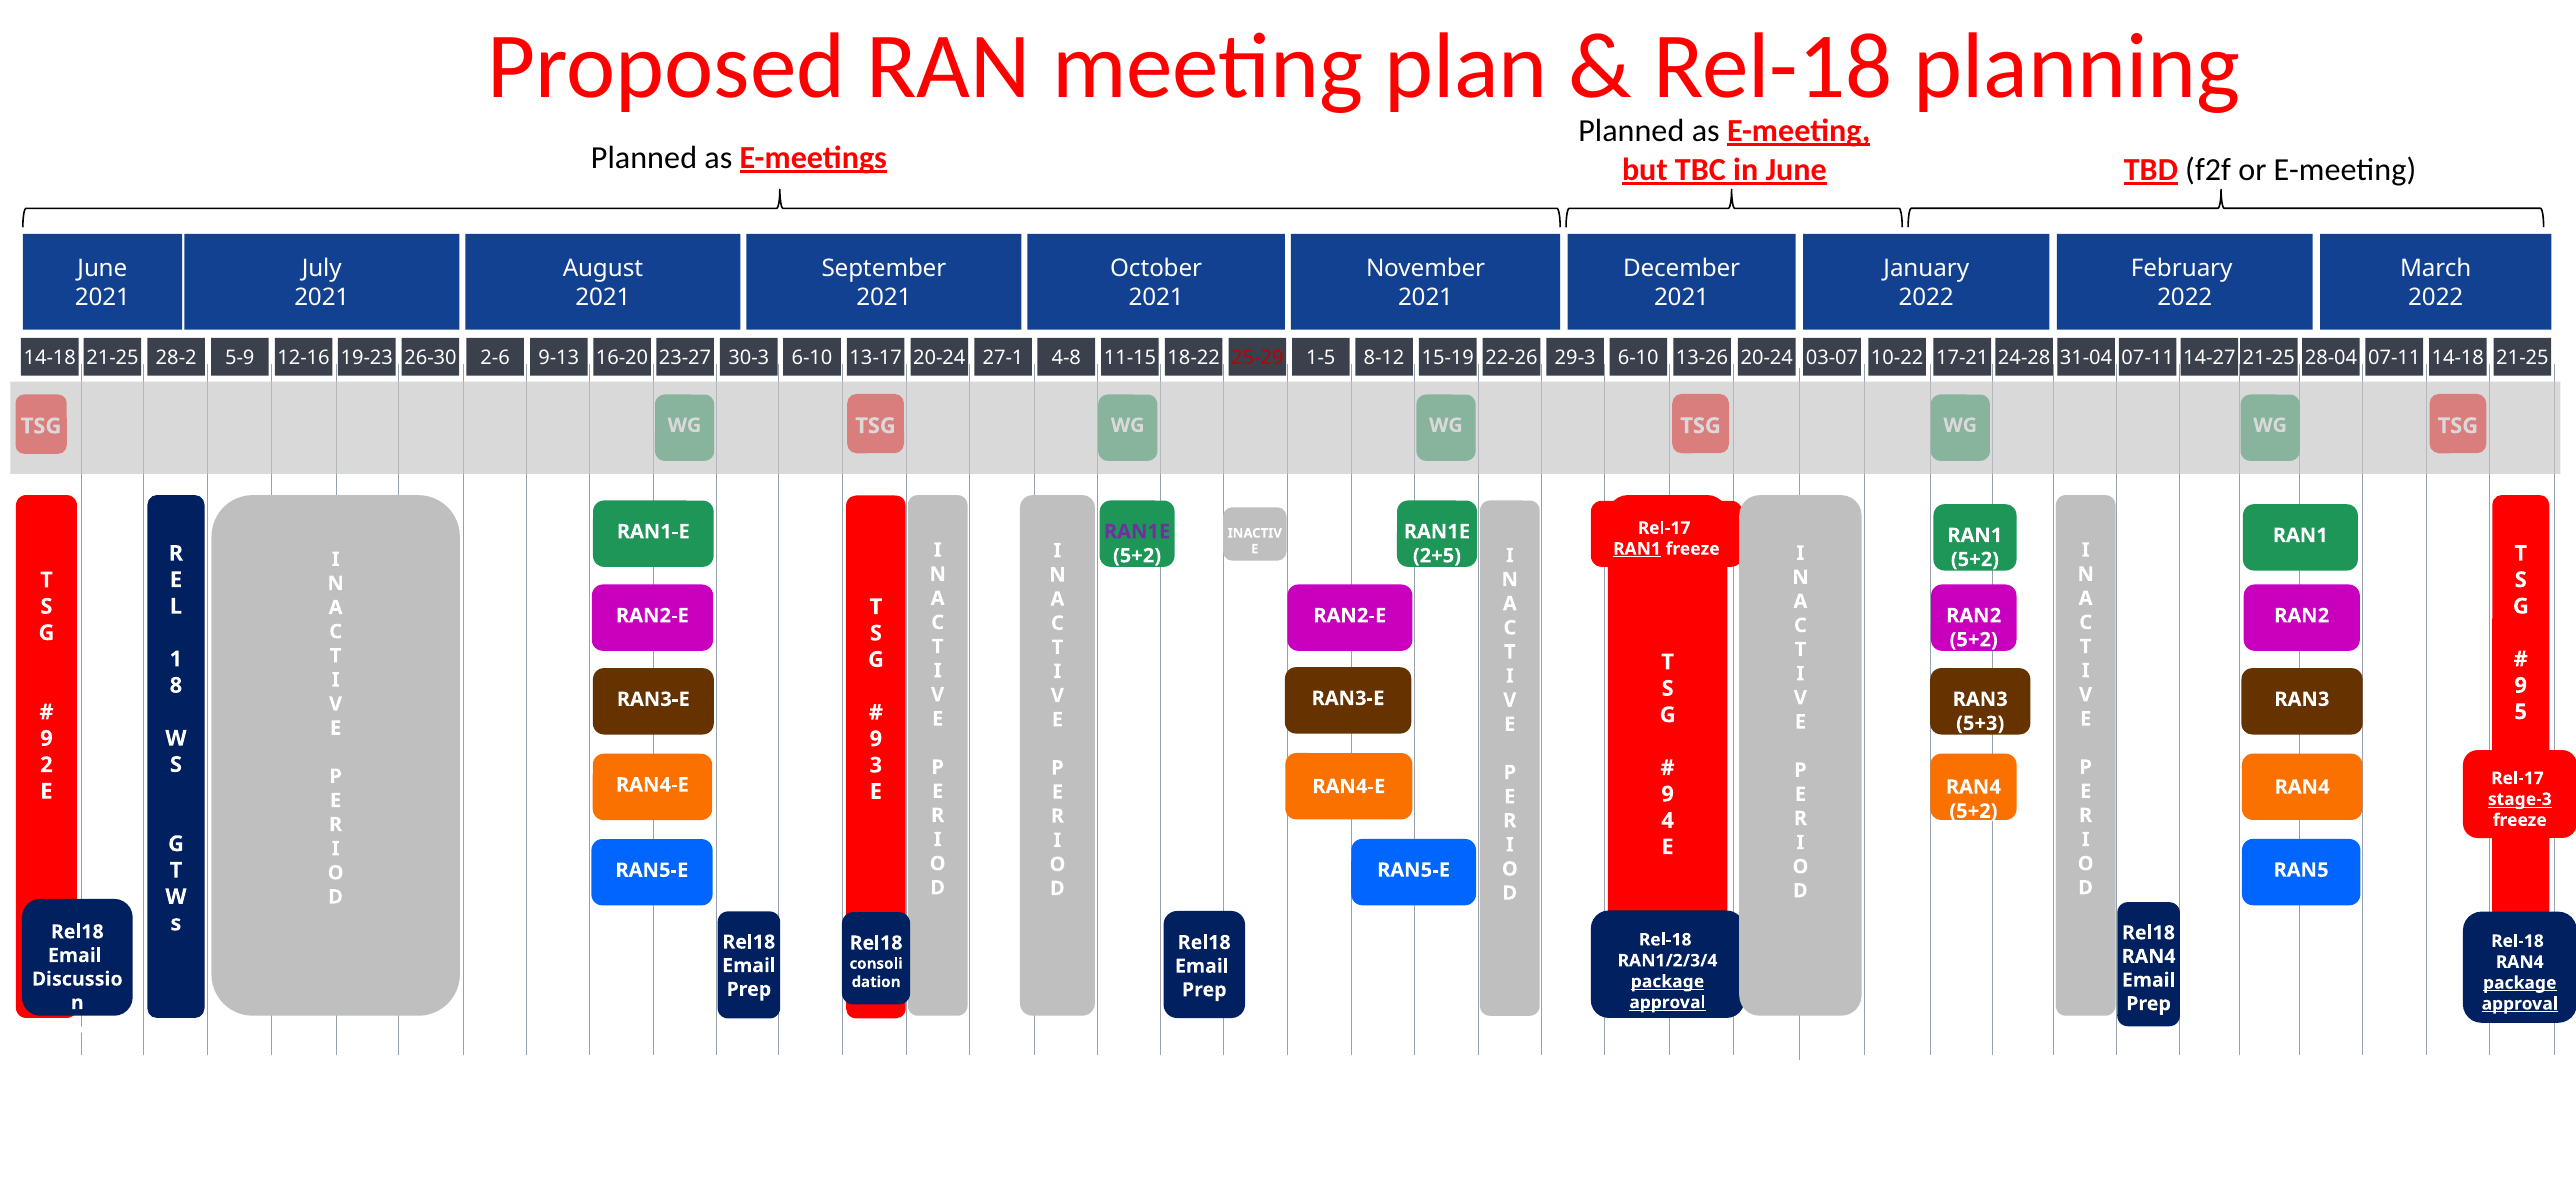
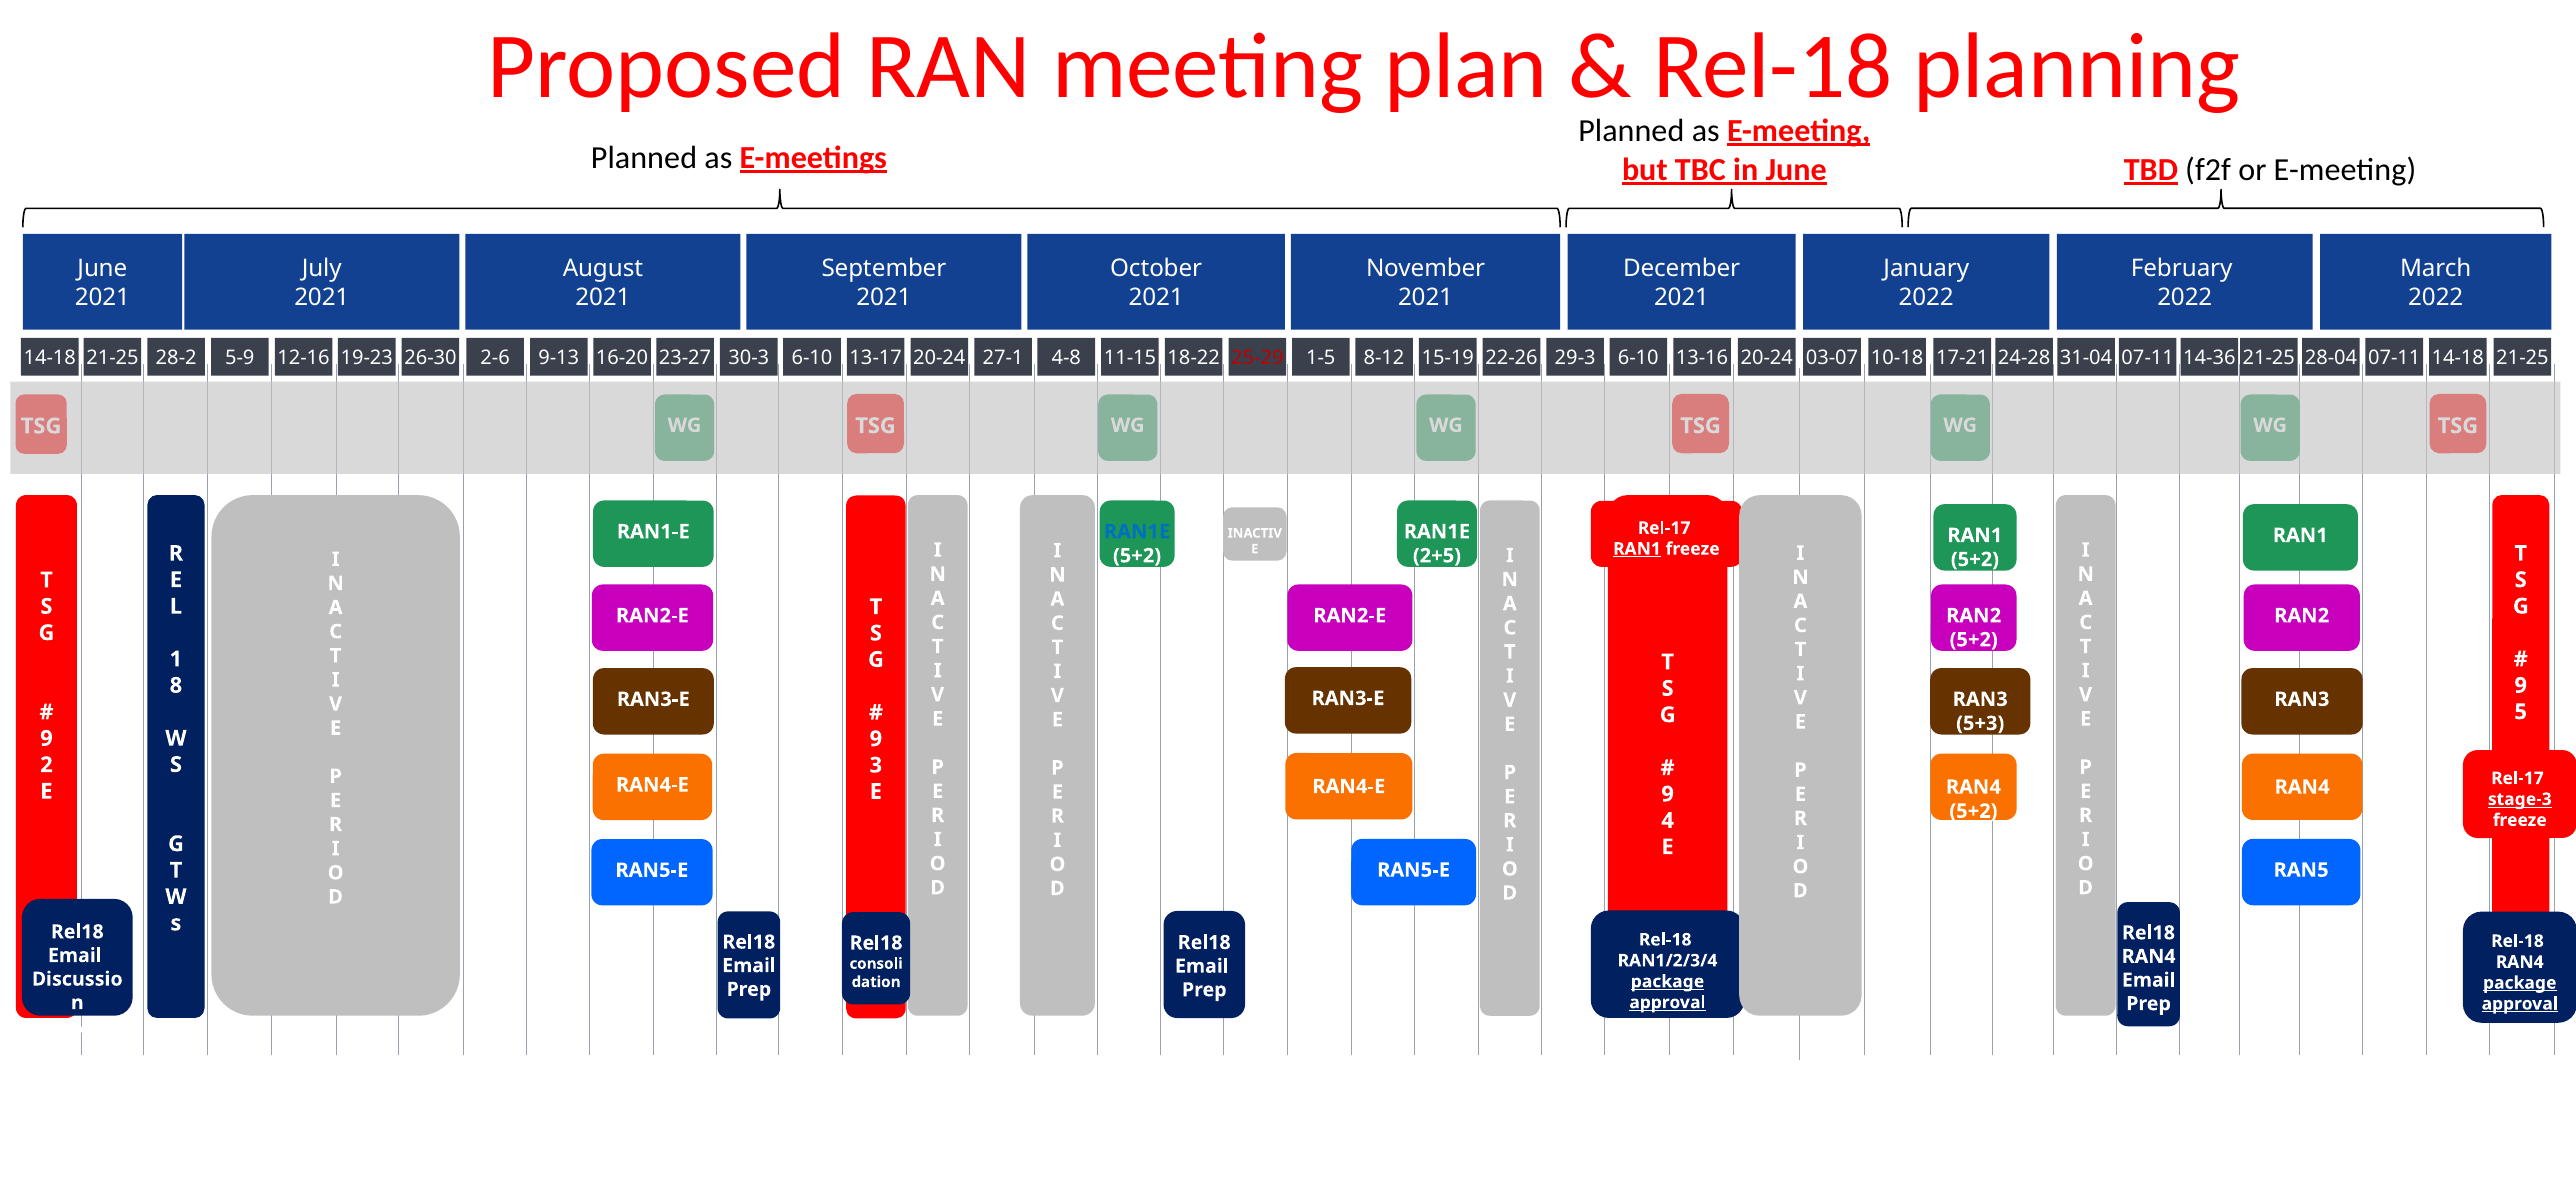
13-26: 13-26 -> 13-16
10-22: 10-22 -> 10-18
14-27: 14-27 -> 14-36
RAN1E at (1137, 532) colour: purple -> blue
